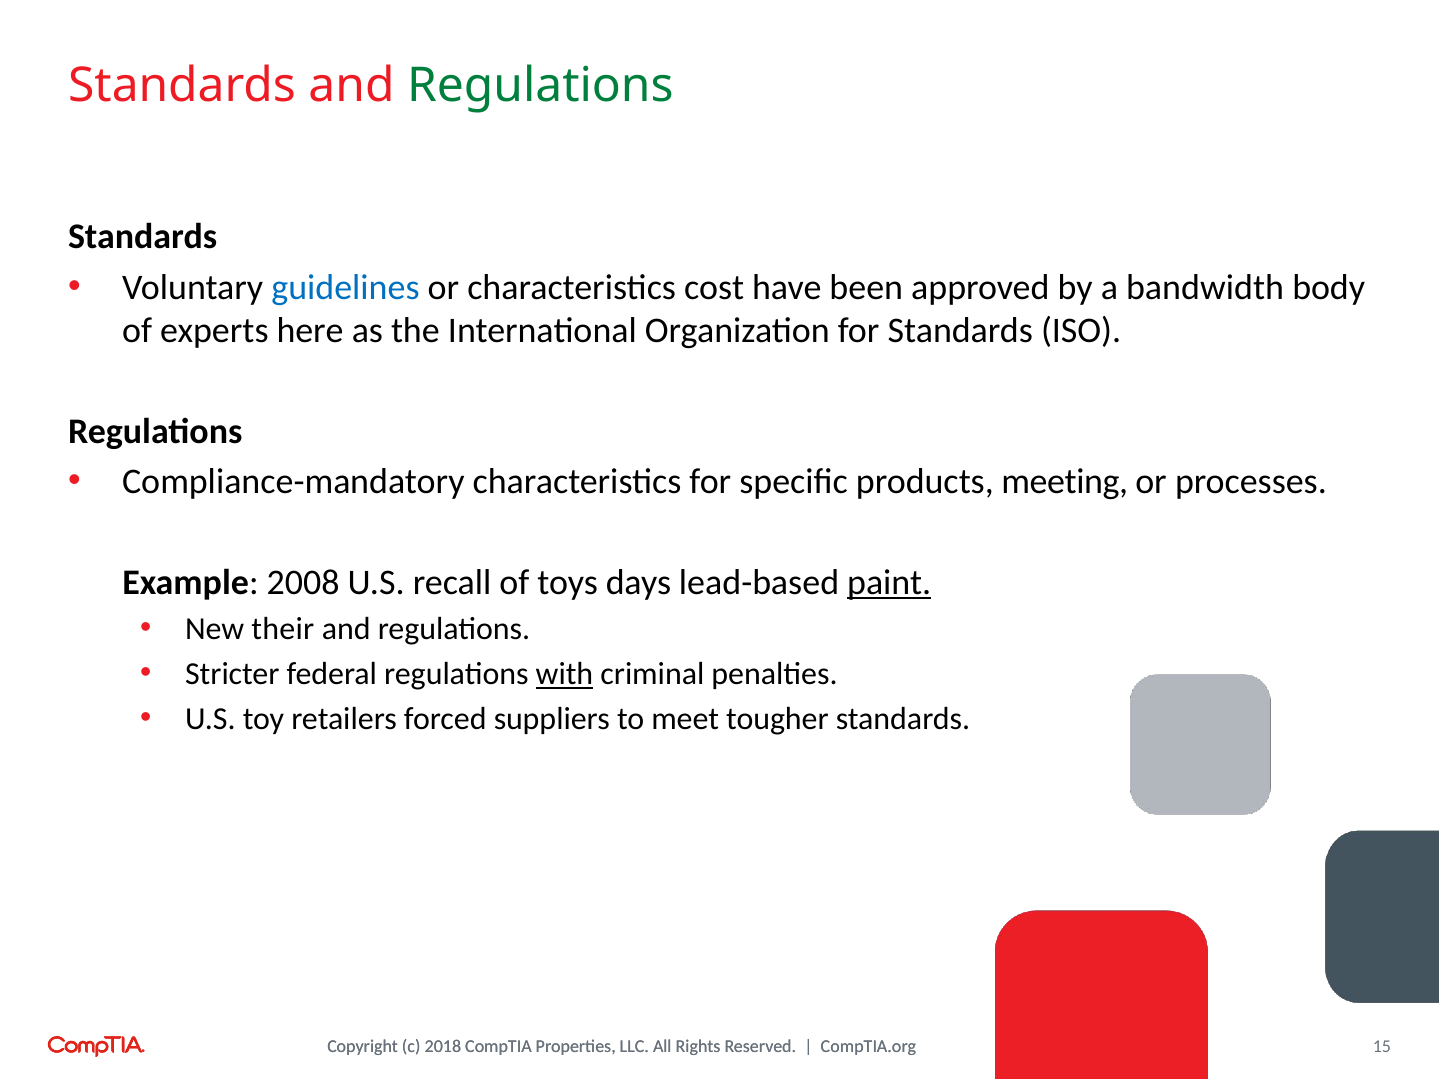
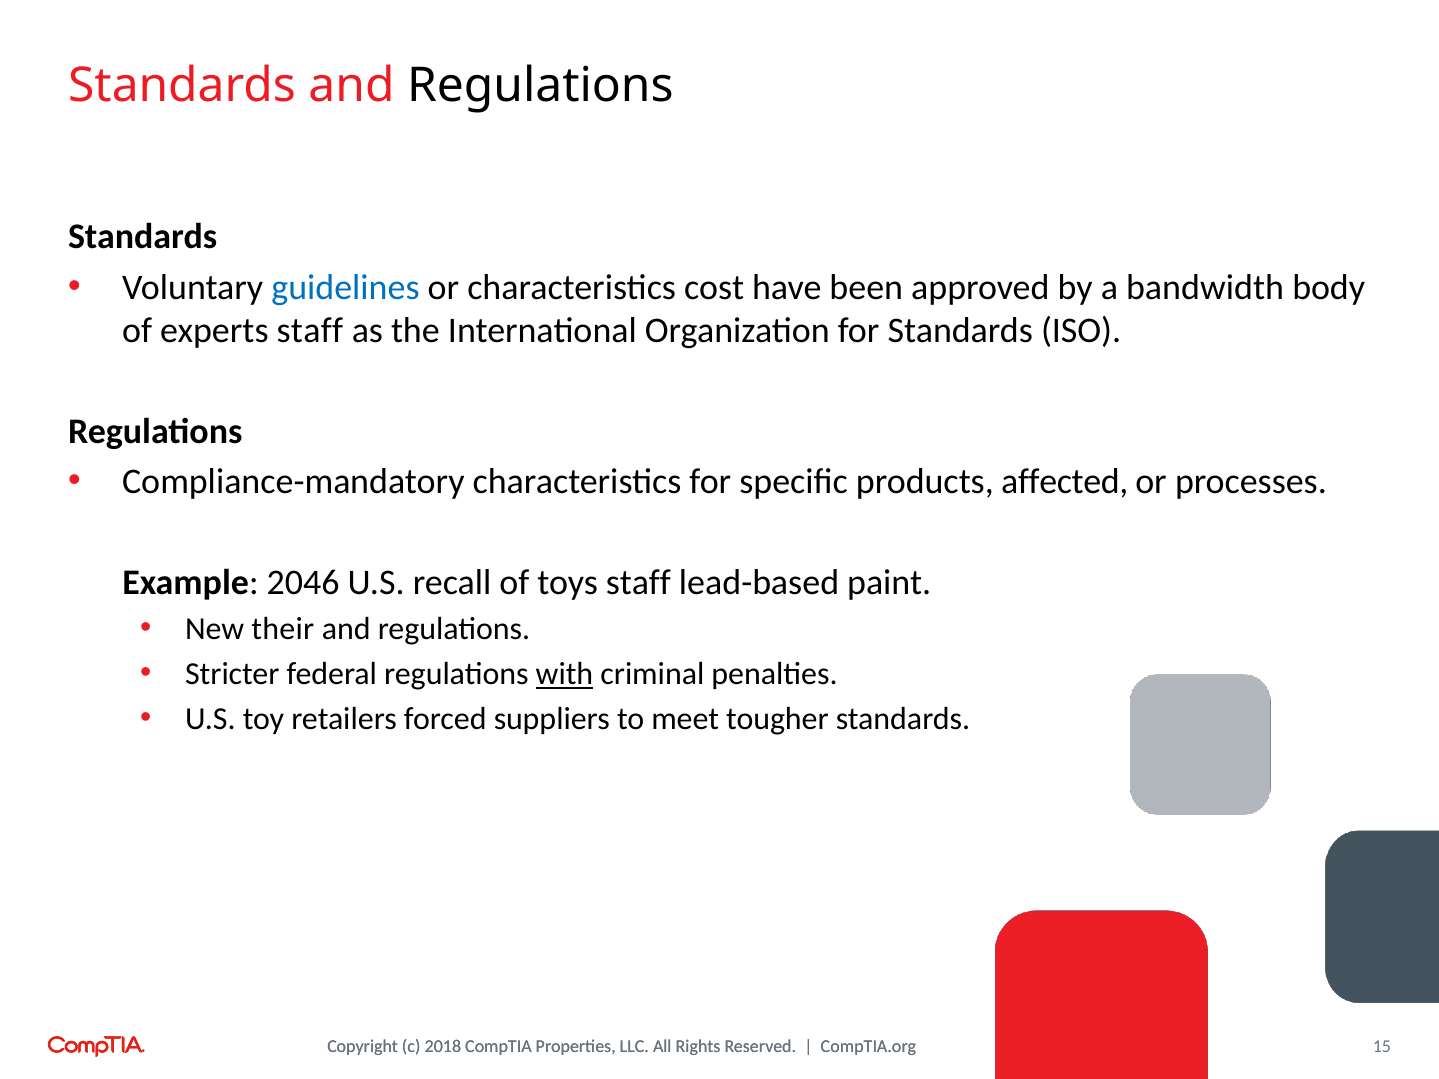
Regulations at (540, 86) colour: green -> black
experts here: here -> staff
meeting: meeting -> affected
2008: 2008 -> 2046
toys days: days -> staff
paint underline: present -> none
